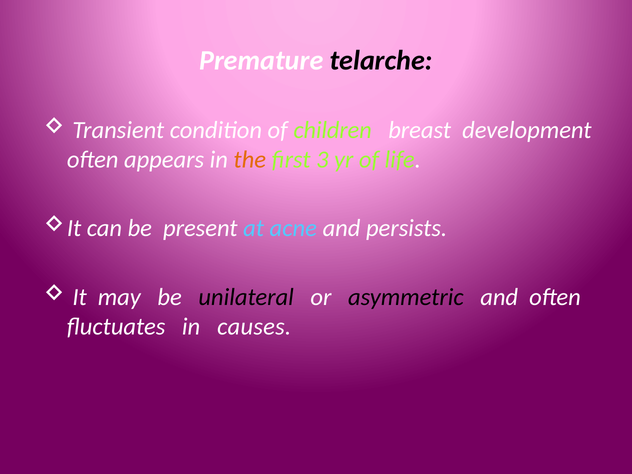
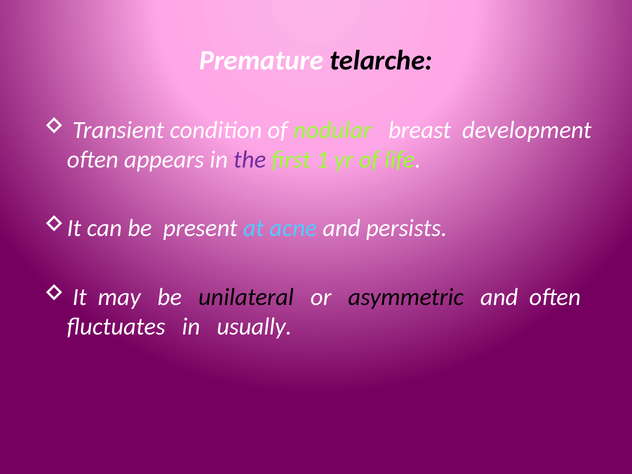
children: children -> nodular
the colour: orange -> purple
3: 3 -> 1
causes: causes -> usually
